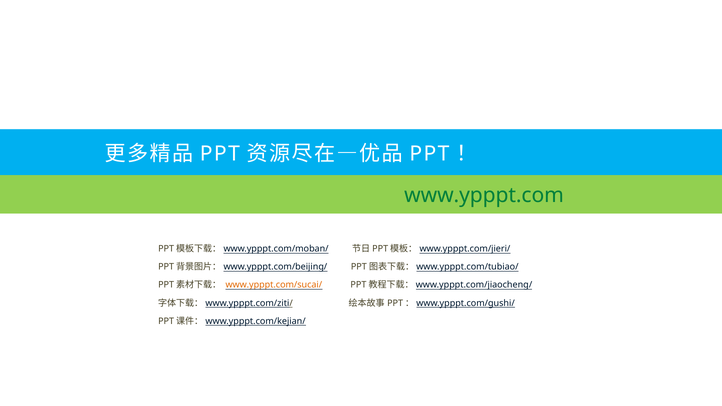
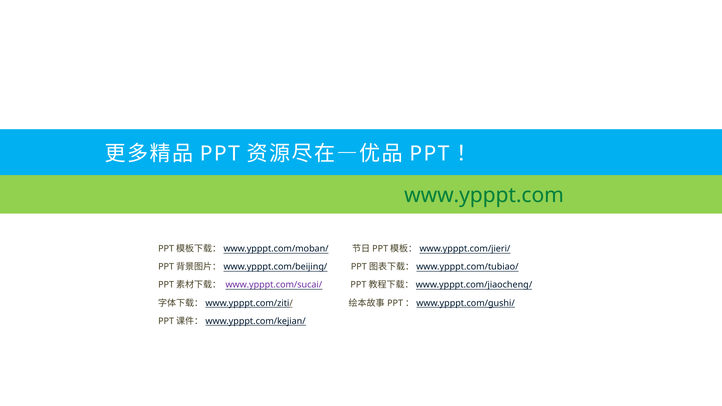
www.ypppt.com/sucai/ colour: orange -> purple
